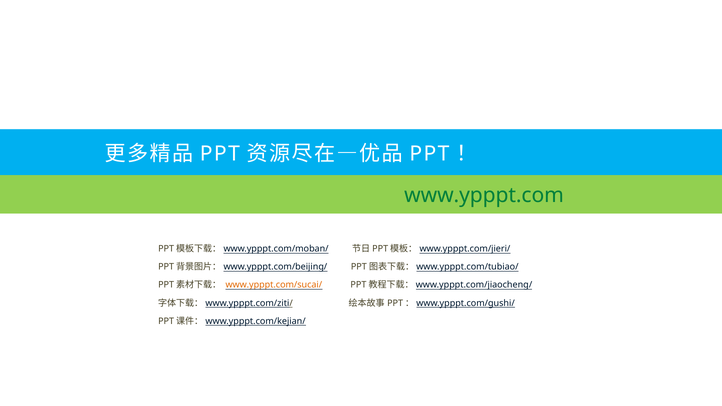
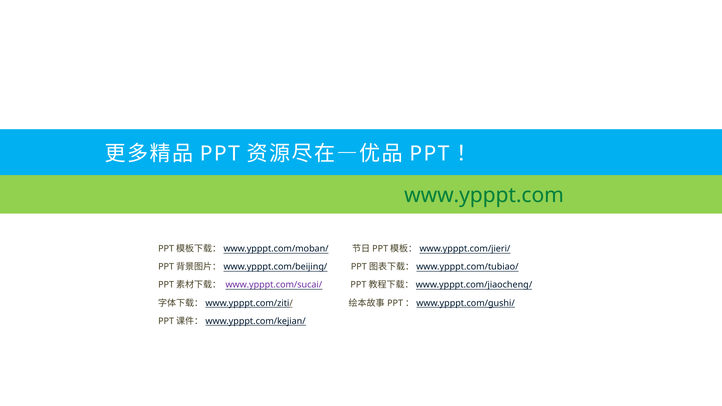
www.ypppt.com/sucai/ colour: orange -> purple
